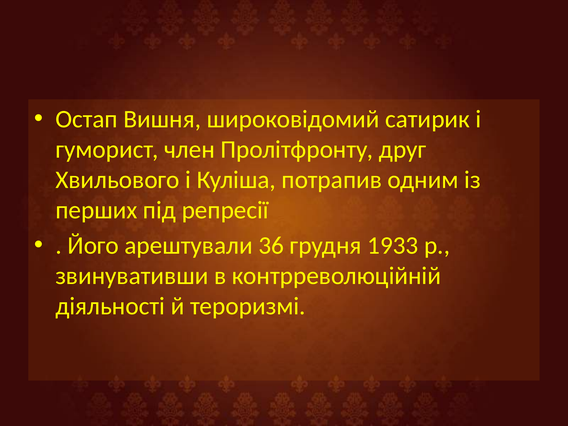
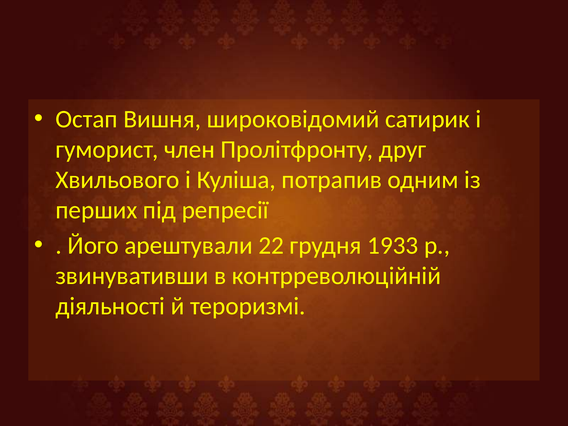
36: 36 -> 22
